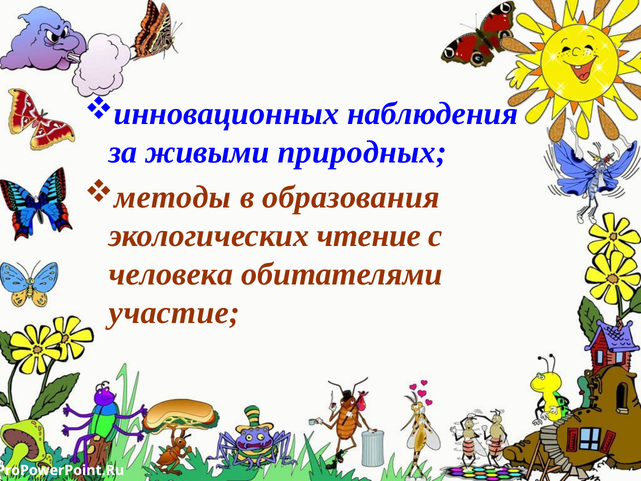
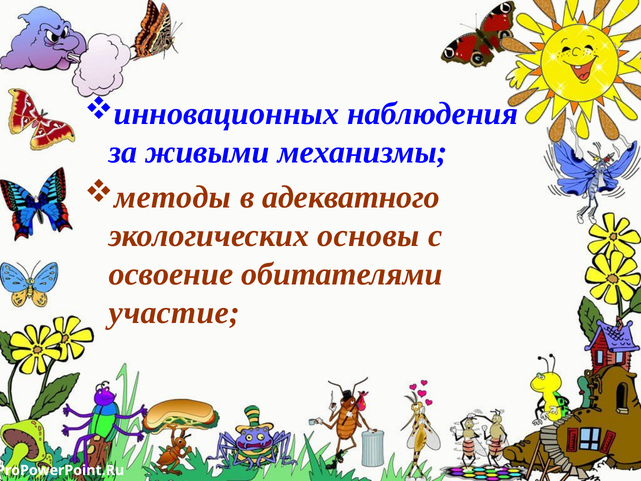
природных: природных -> механизмы
образования: образования -> адекватного
чтение: чтение -> основы
человека: человека -> освоение
